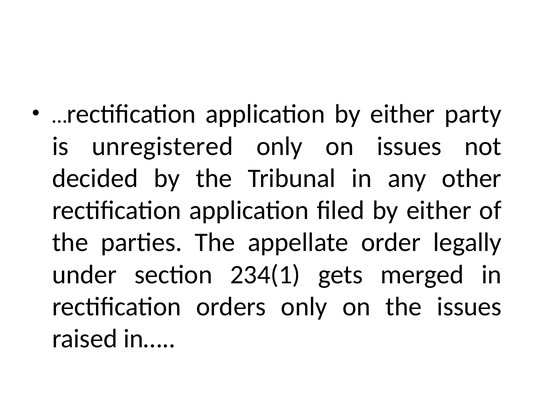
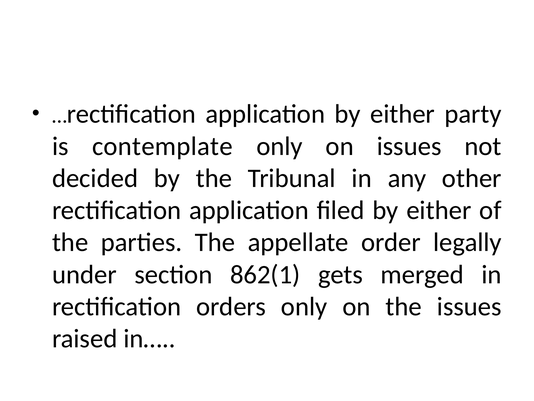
unregistered: unregistered -> contemplate
234(1: 234(1 -> 862(1
